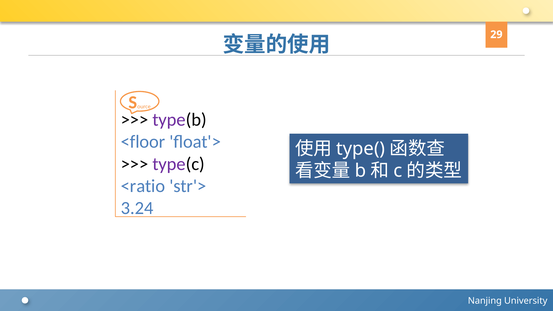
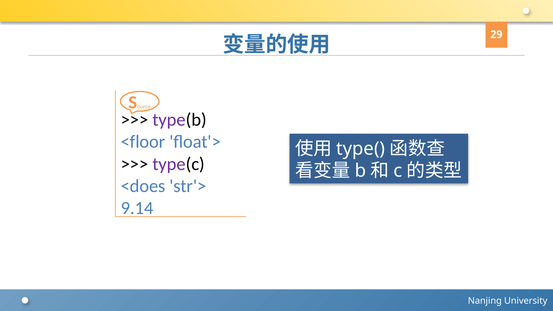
<ratio: <ratio -> <does
3.24: 3.24 -> 9.14
